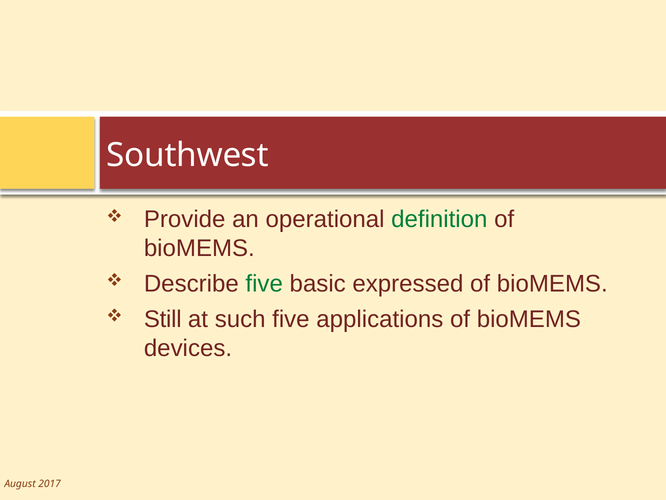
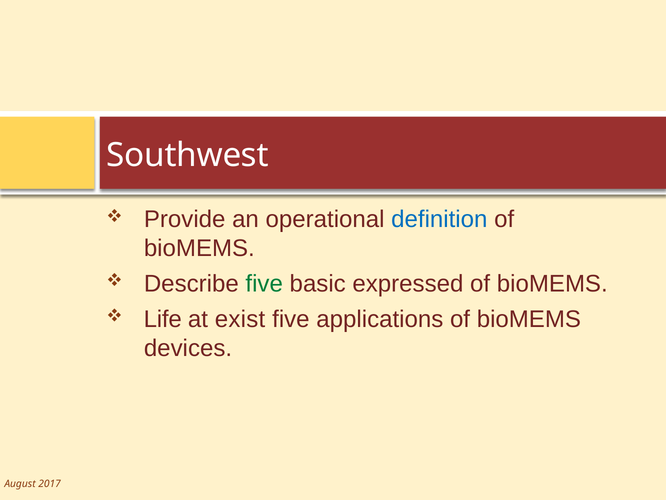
definition colour: green -> blue
Still: Still -> Life
such: such -> exist
